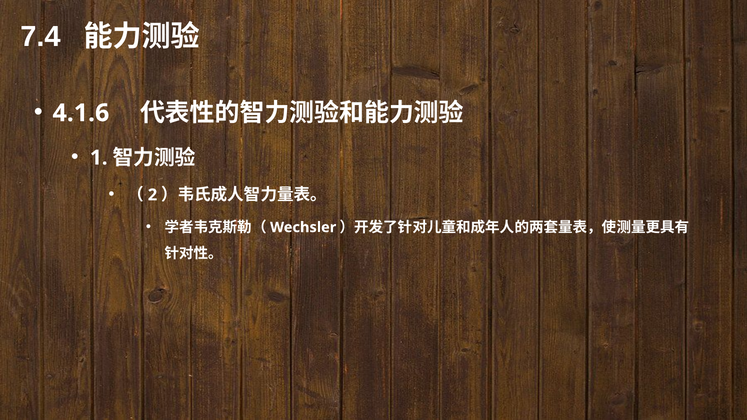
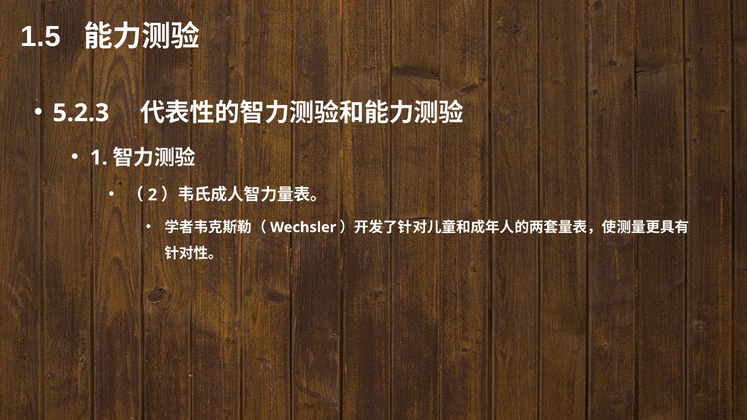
7.4: 7.4 -> 1.5
4.1.6: 4.1.6 -> 5.2.3
